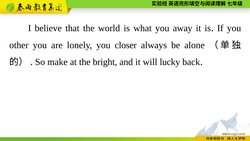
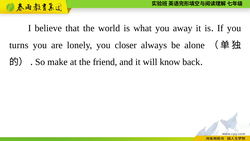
other: other -> turns
bright: bright -> friend
lucky: lucky -> know
